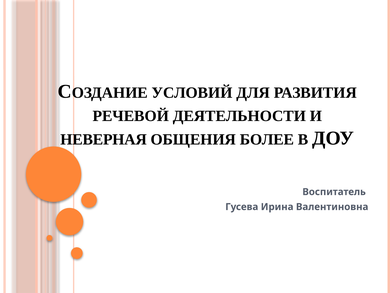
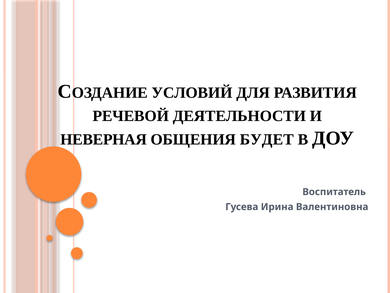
БОЛЕЕ: БОЛЕЕ -> БУДЕТ
